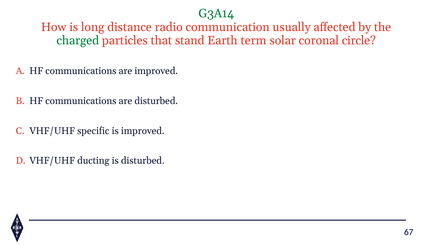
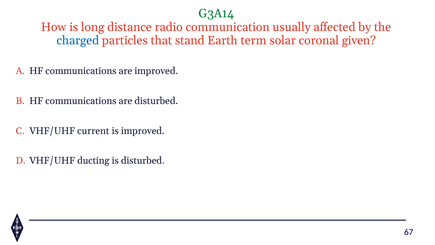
charged colour: green -> blue
circle: circle -> given
specific: specific -> current
